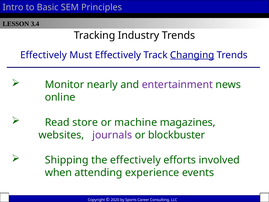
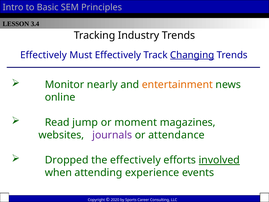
entertainment colour: purple -> orange
store: store -> jump
machine: machine -> moment
blockbuster: blockbuster -> attendance
Shipping: Shipping -> Dropped
involved underline: none -> present
